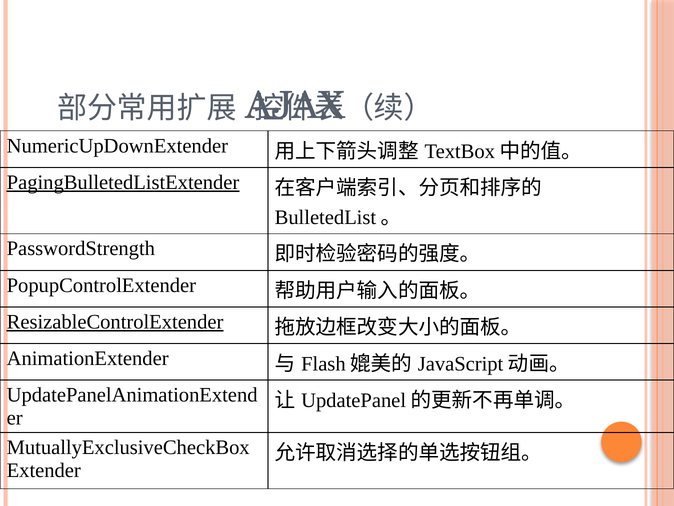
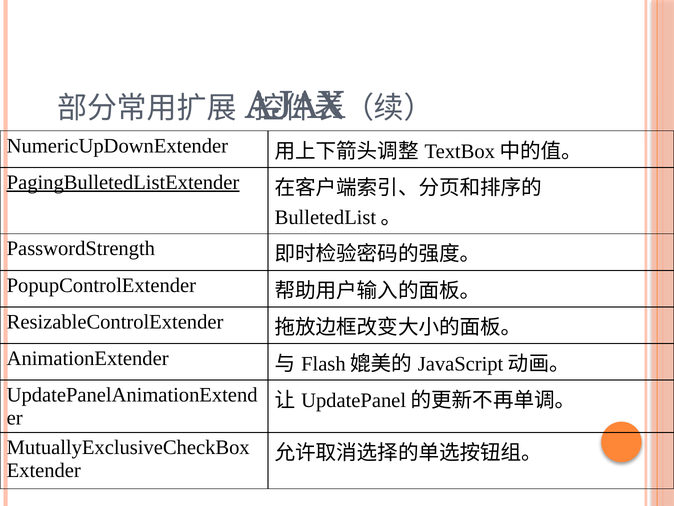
ResizableControlExtender underline: present -> none
